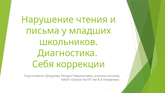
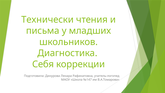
Нарушение: Нарушение -> Технически
